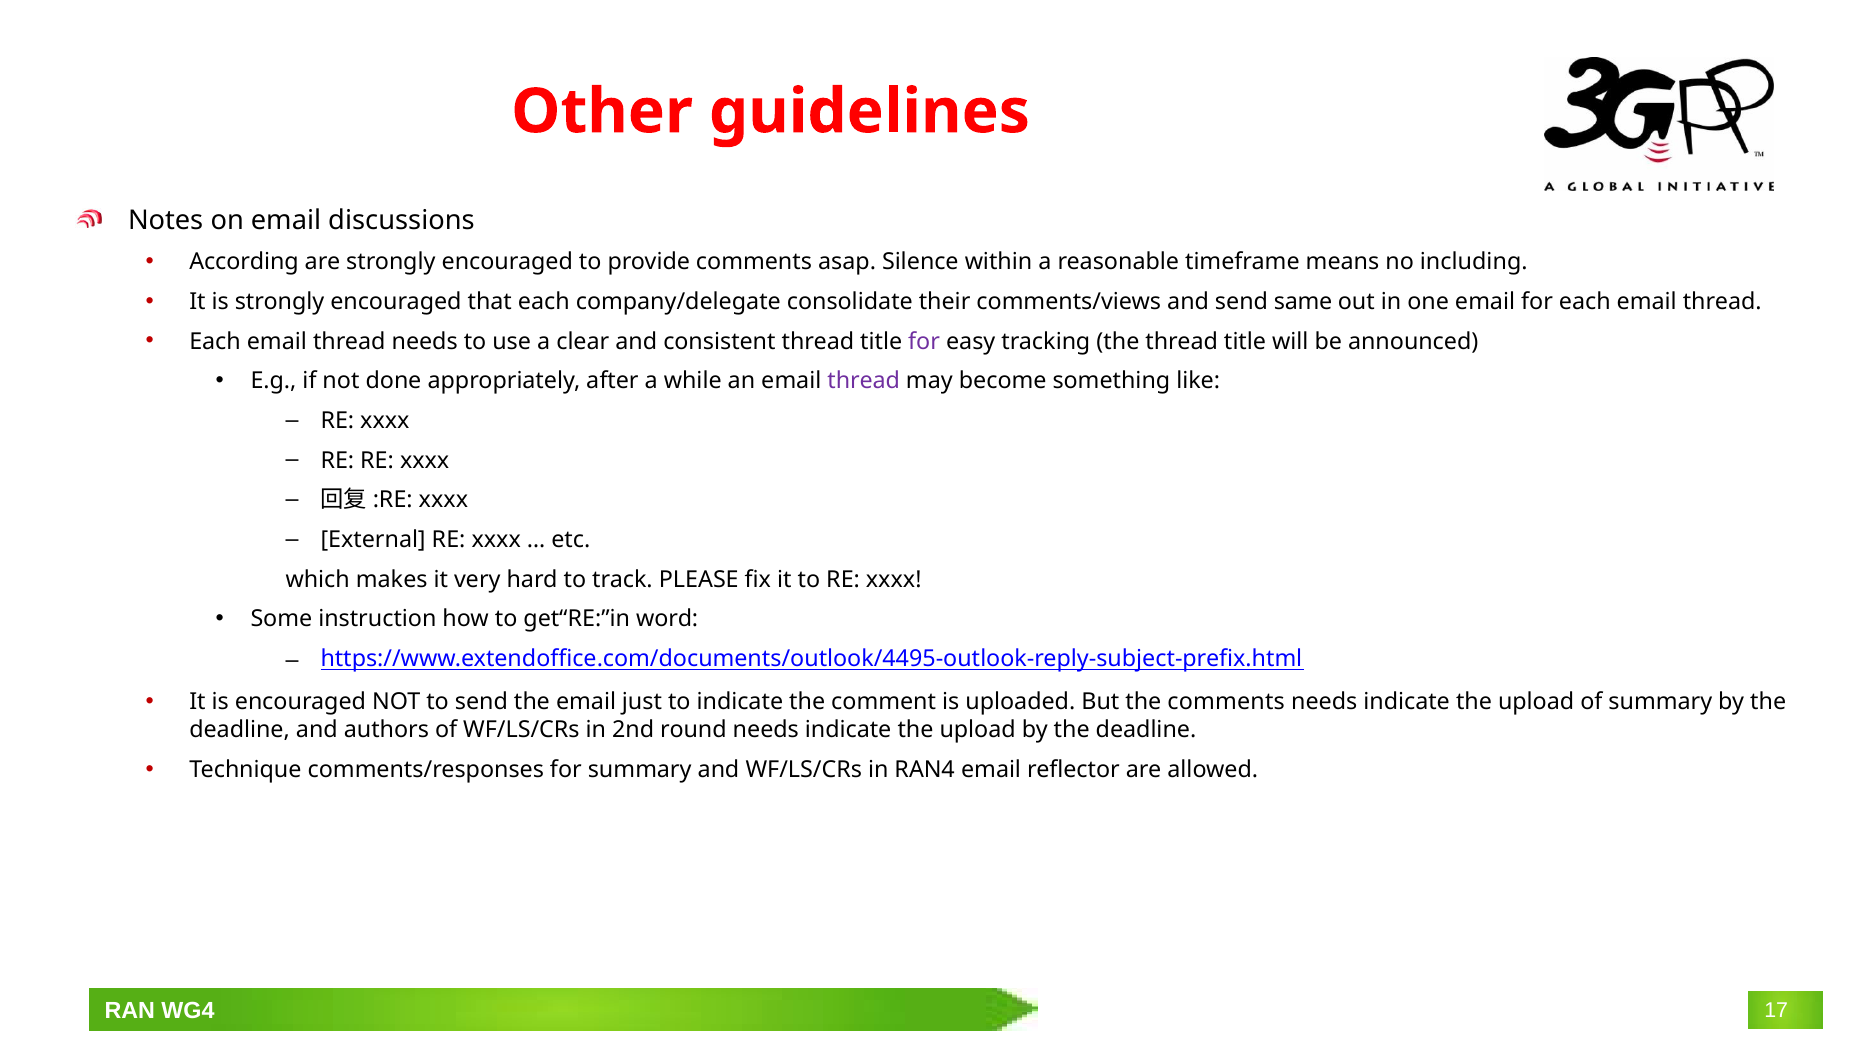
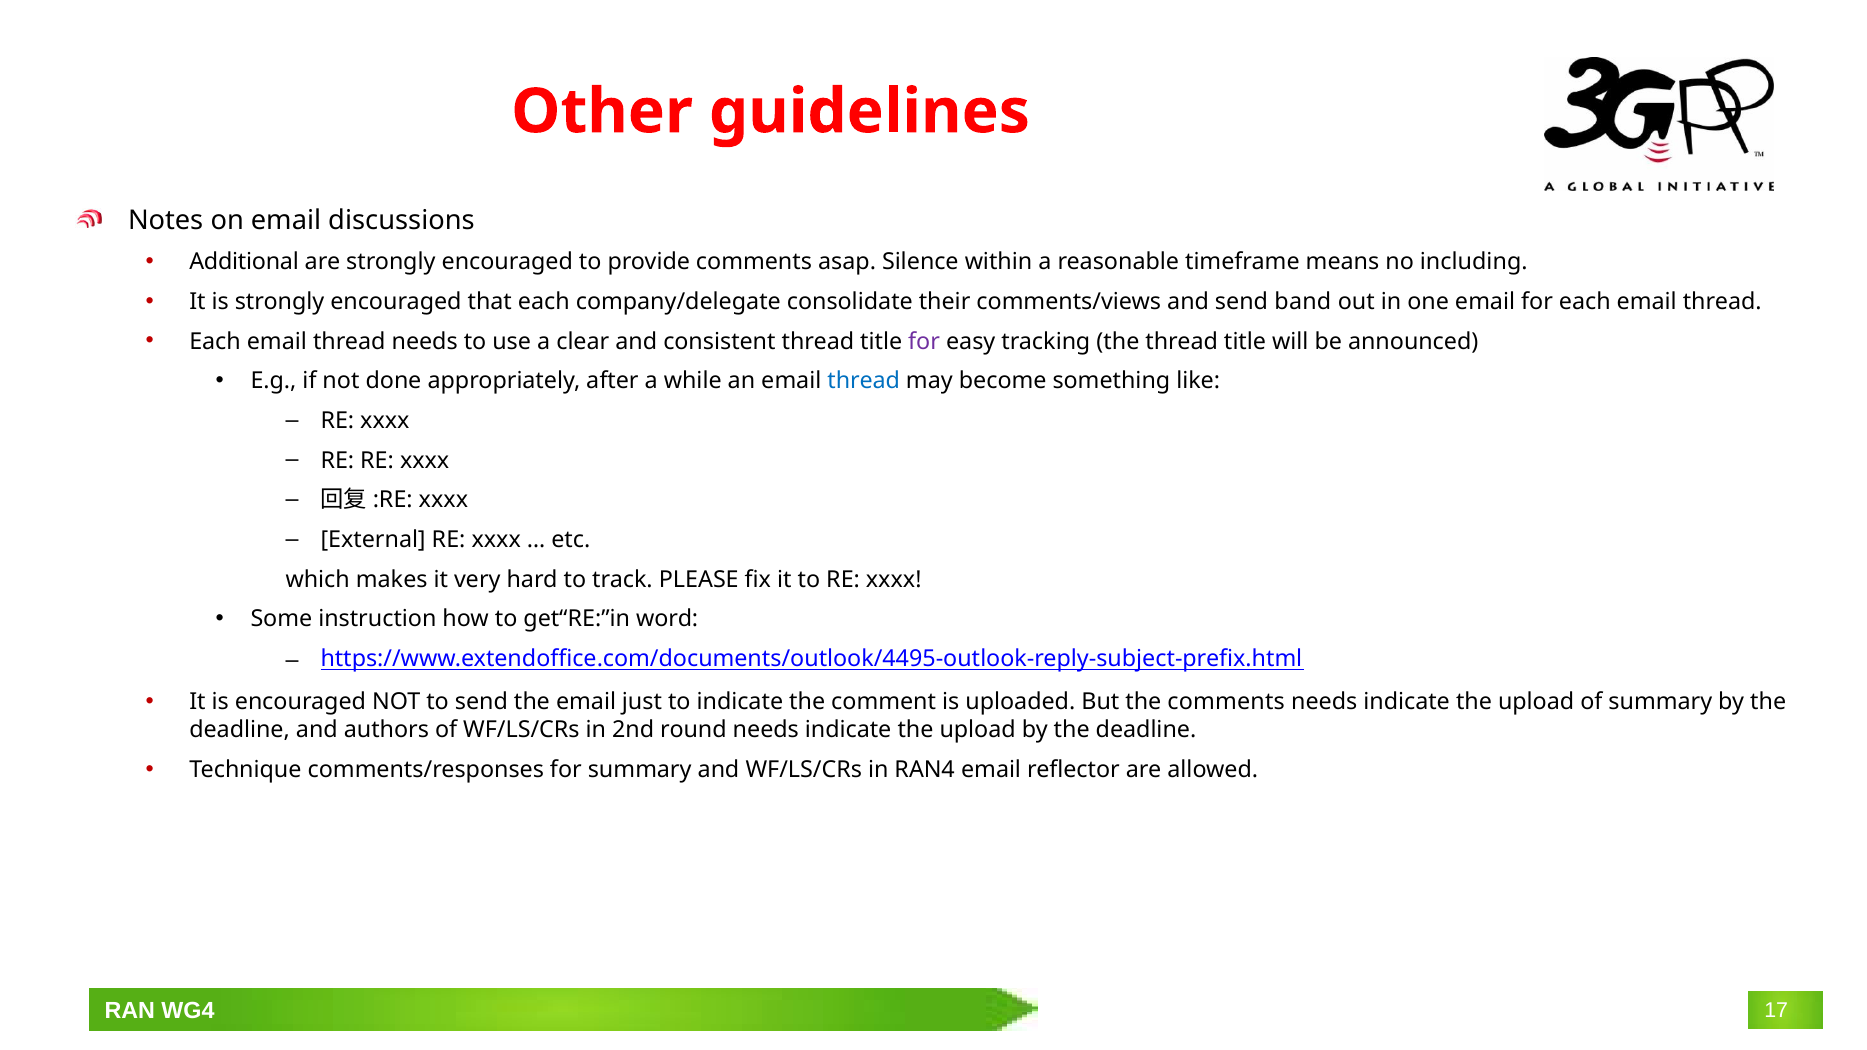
According: According -> Additional
same: same -> band
thread at (864, 381) colour: purple -> blue
